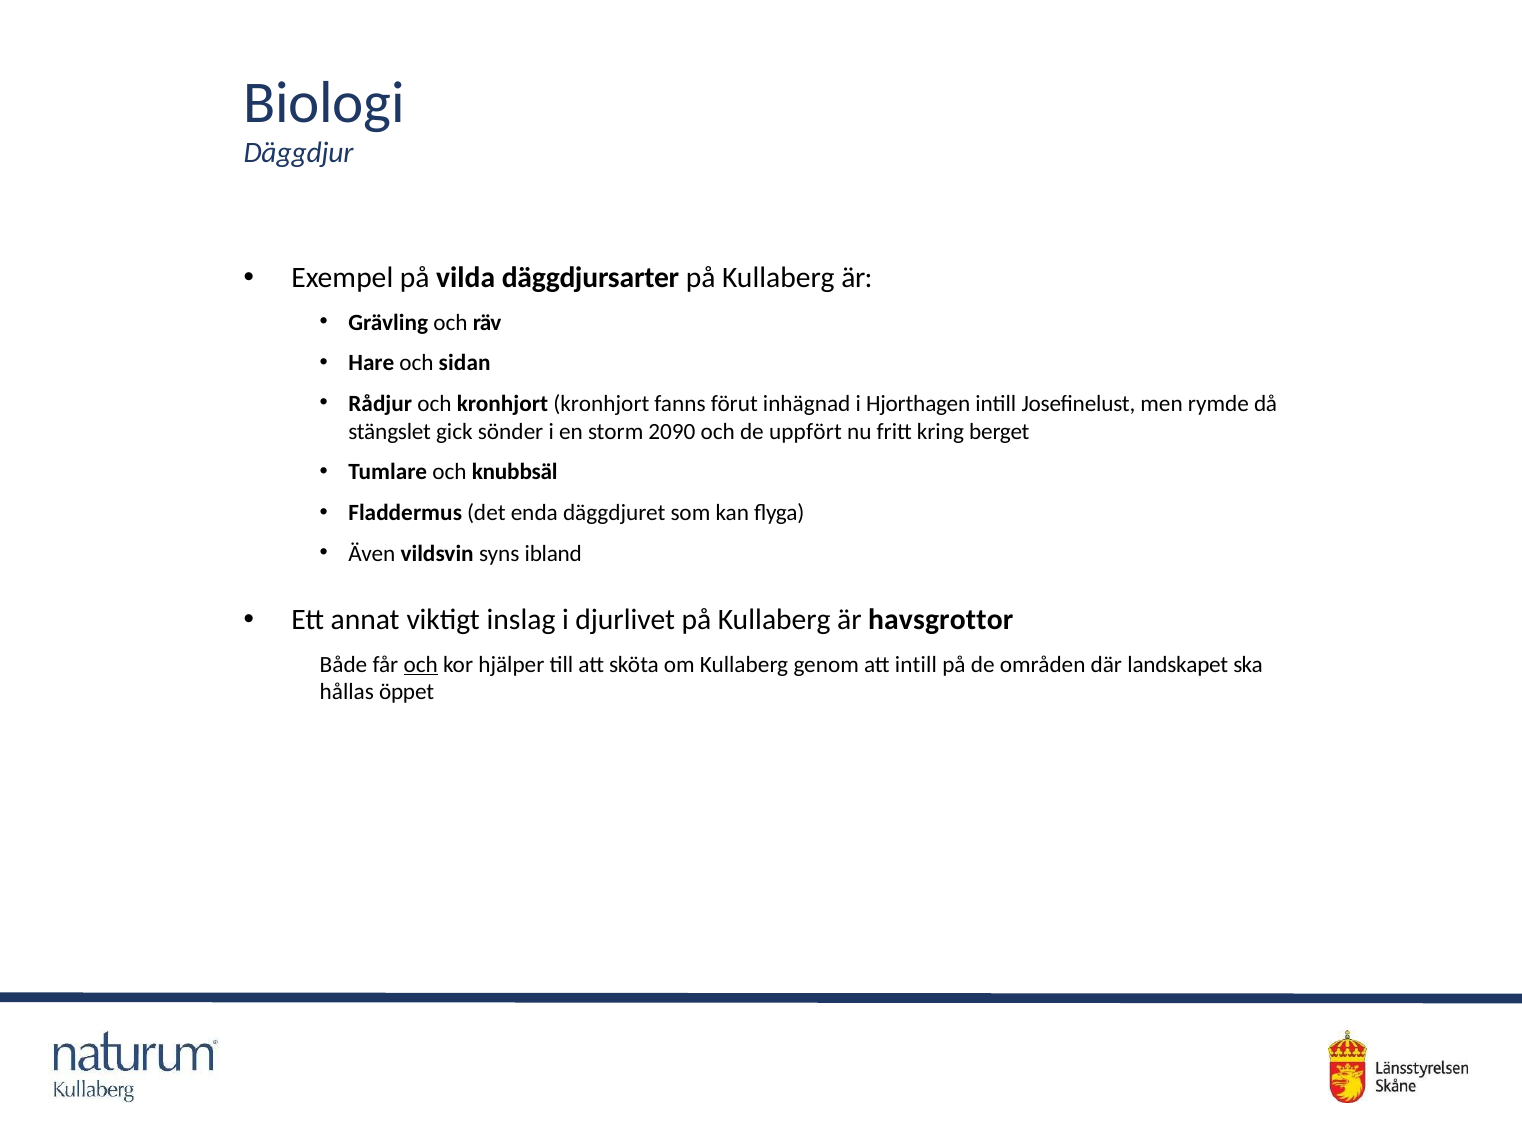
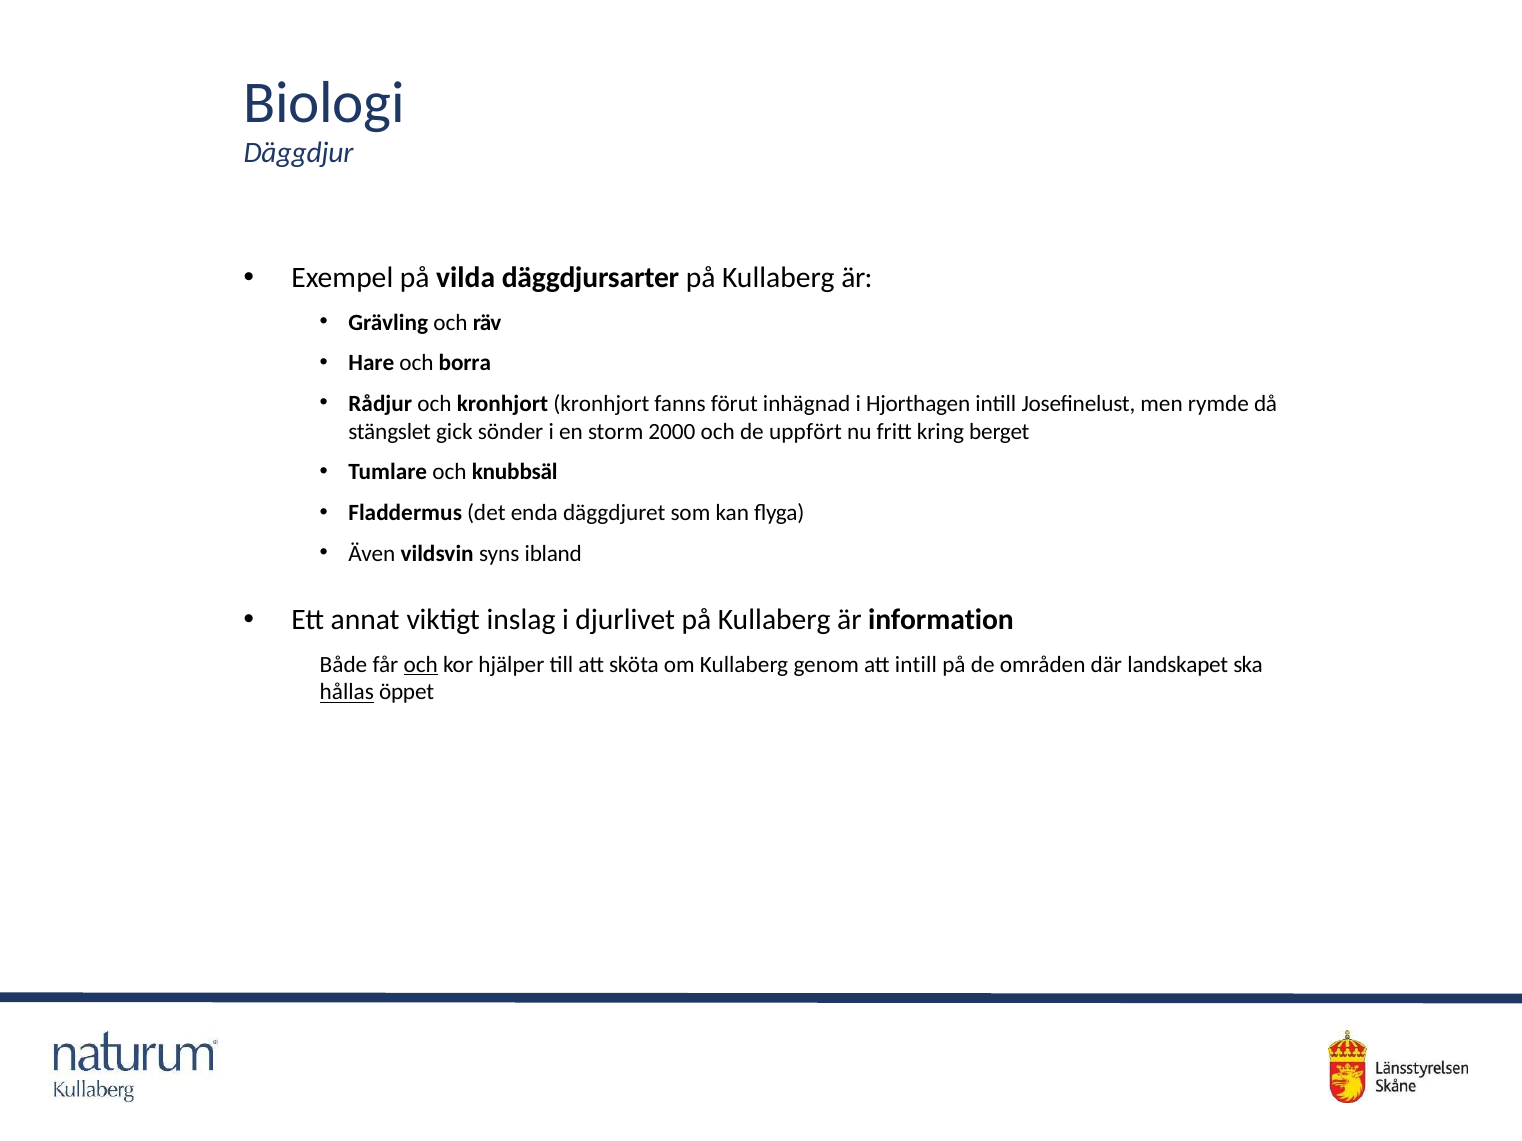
sidan: sidan -> borra
2090: 2090 -> 2000
havsgrottor: havsgrottor -> information
hållas underline: none -> present
